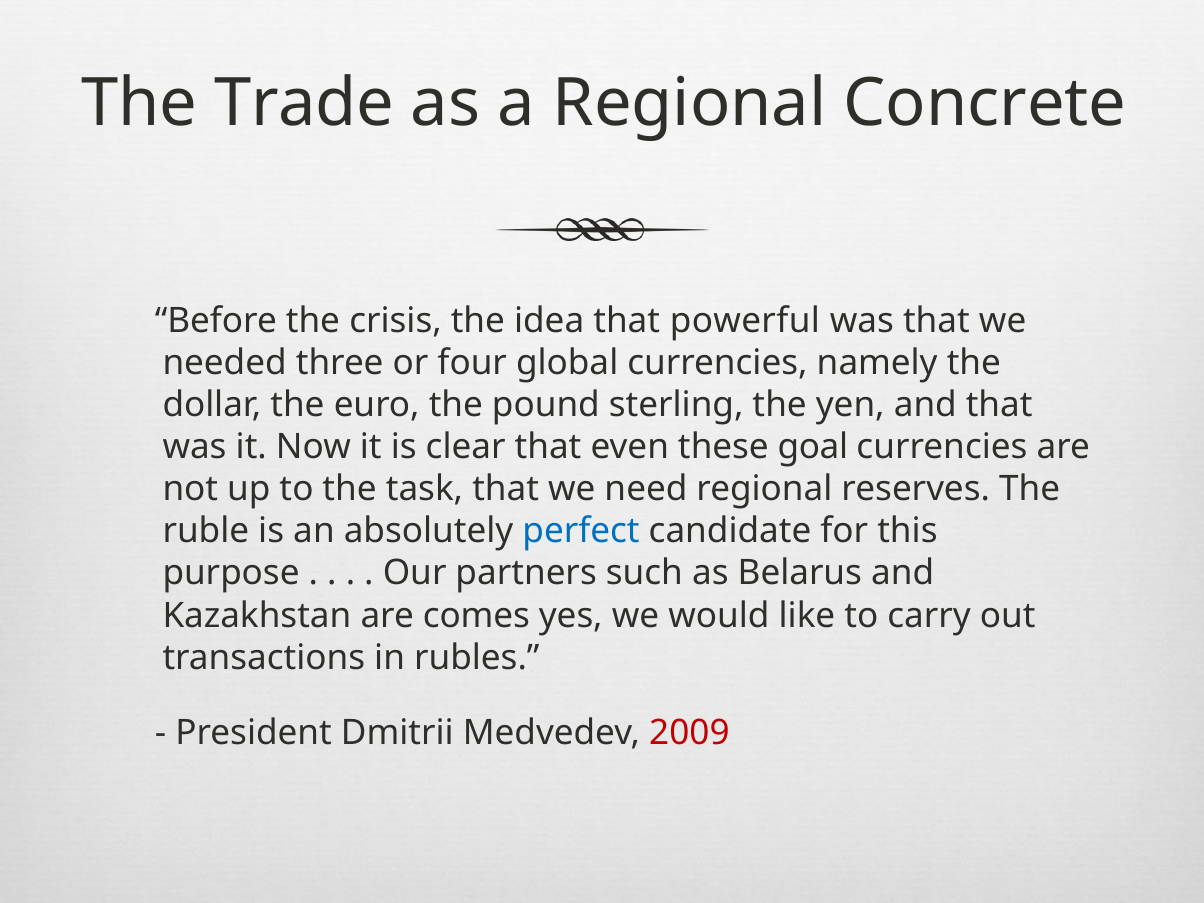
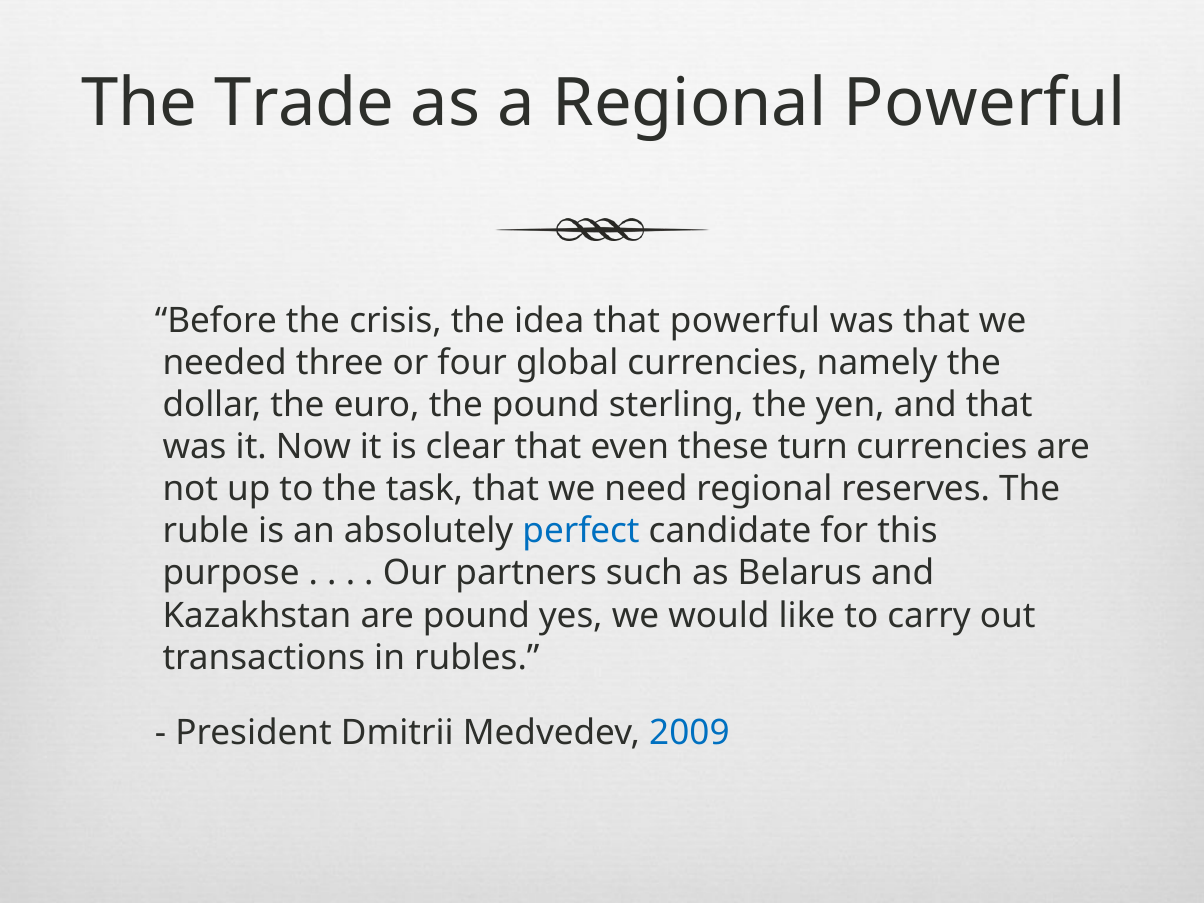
Regional Concrete: Concrete -> Powerful
goal: goal -> turn
are comes: comes -> pound
2009 colour: red -> blue
